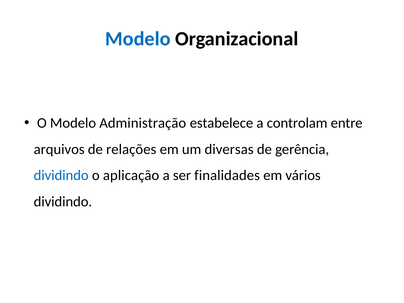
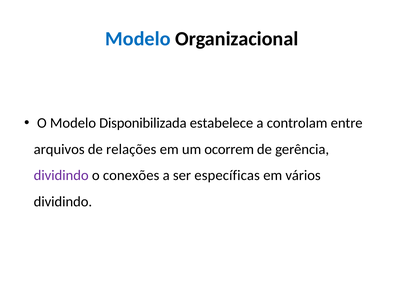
Administração: Administração -> Disponibilizada
diversas: diversas -> ocorrem
dividindo at (61, 175) colour: blue -> purple
aplicação: aplicação -> conexões
finalidades: finalidades -> específicas
